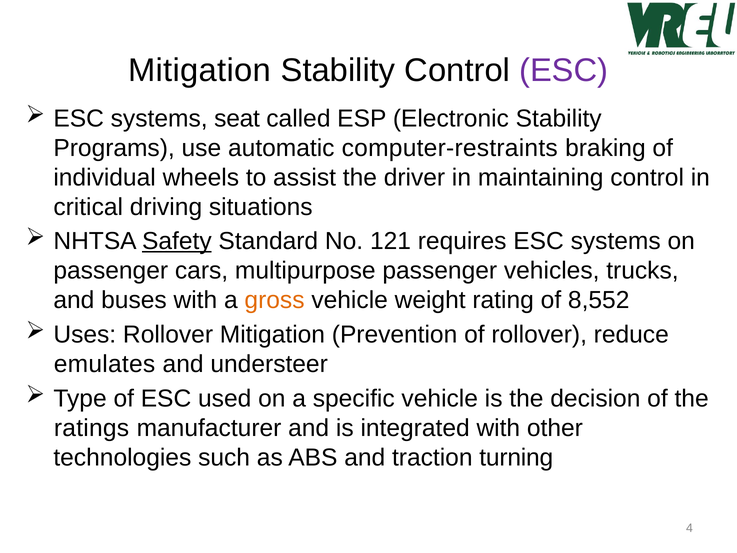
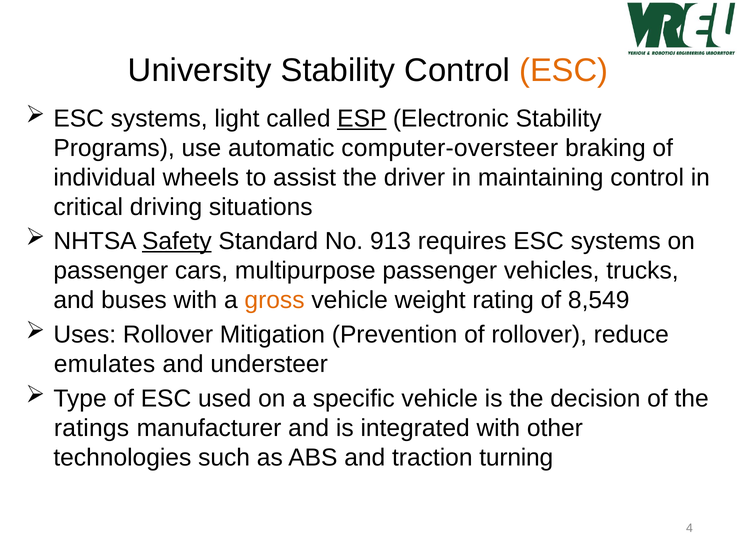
Mitigation at (200, 70): Mitigation -> University
ESC at (564, 70) colour: purple -> orange
seat: seat -> light
ESP underline: none -> present
computer-restraints: computer-restraints -> computer-oversteer
121: 121 -> 913
8,552: 8,552 -> 8,549
